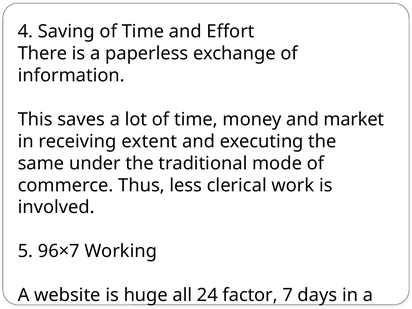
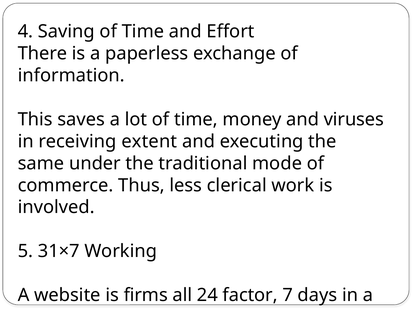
market: market -> viruses
96×7: 96×7 -> 31×7
huge: huge -> firms
